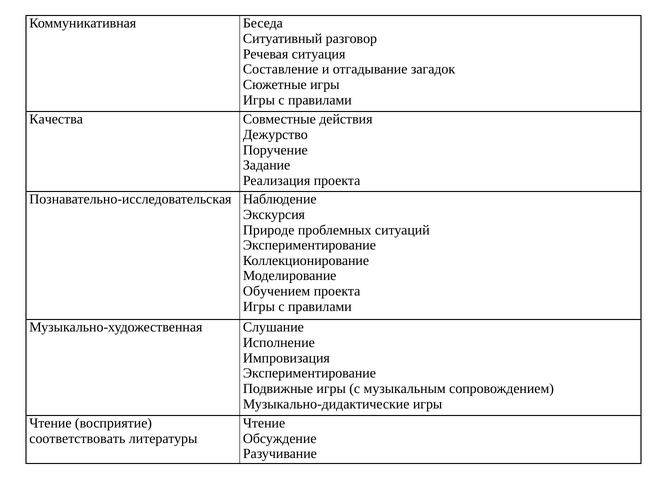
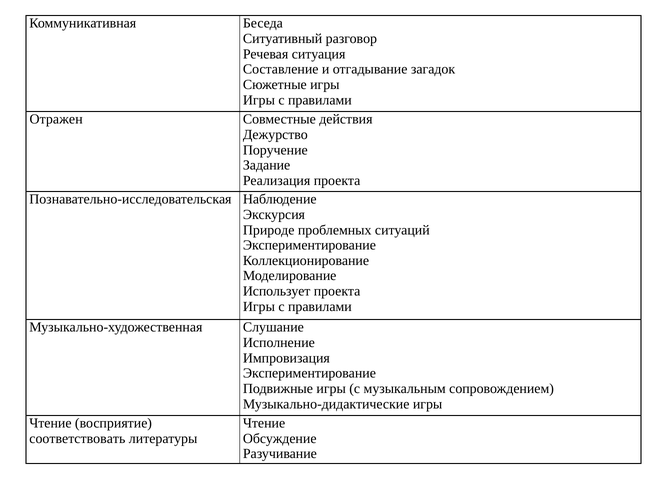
Качества: Качества -> Отражен
Обучением: Обучением -> Использует
